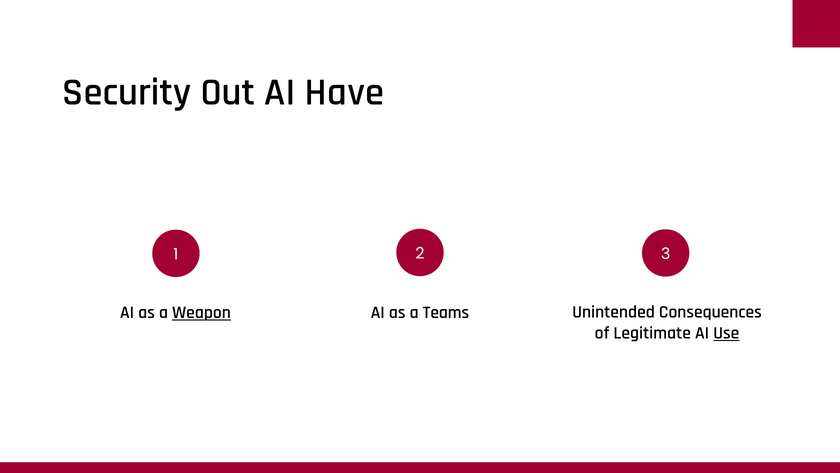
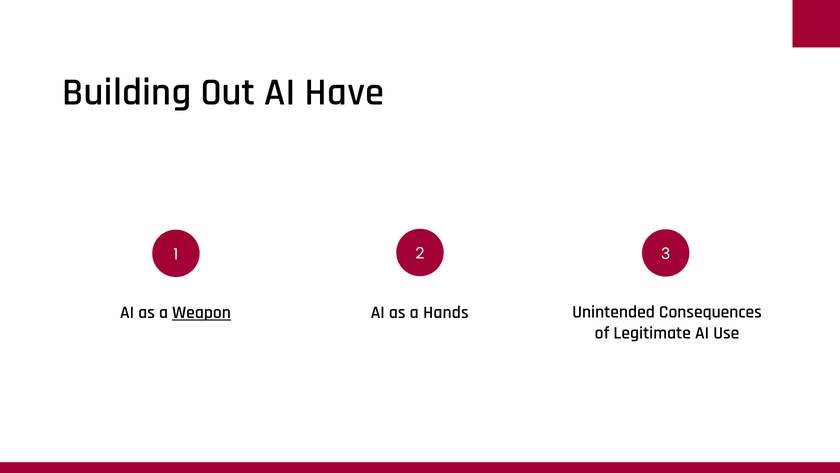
Security: Security -> Building
Teams: Teams -> Hands
Use underline: present -> none
